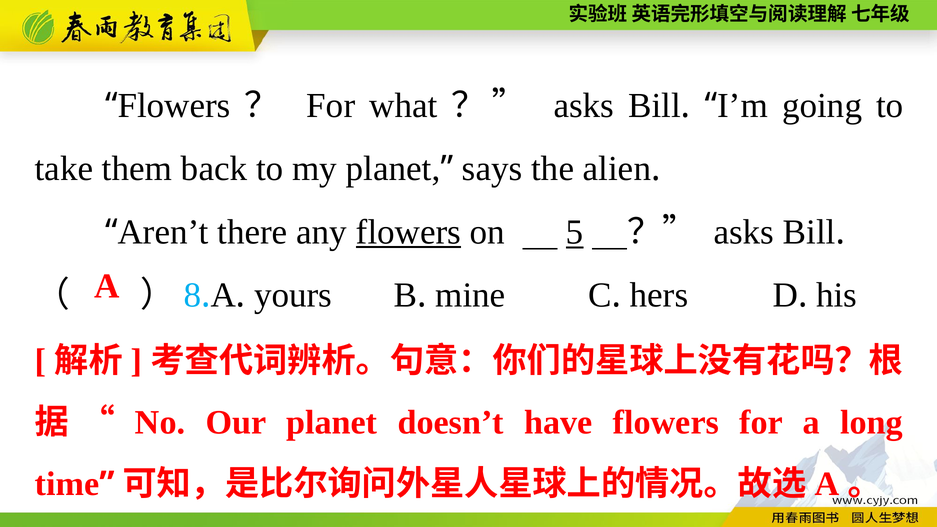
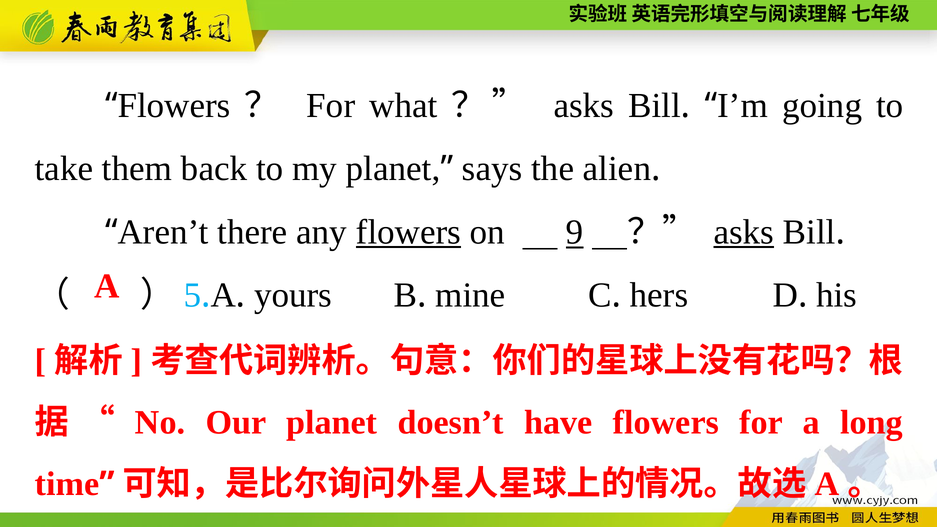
5: 5 -> 9
asks at (744, 232) underline: none -> present
8: 8 -> 5
